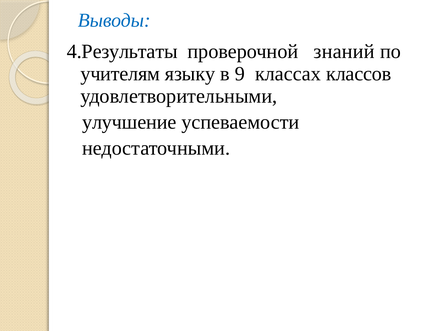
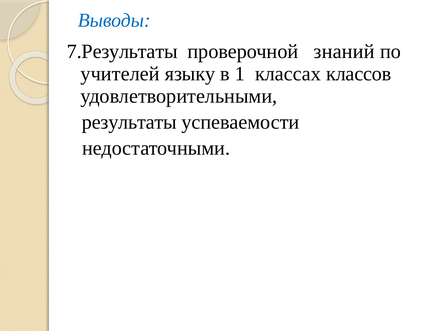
4.Результаты: 4.Результаты -> 7.Результаты
учителям: учителям -> учителей
9: 9 -> 1
улучшение: улучшение -> результаты
